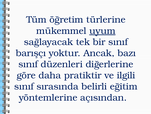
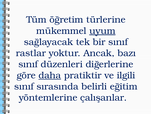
barışçı: barışçı -> rastlar
daha underline: none -> present
açısından: açısından -> çalışanlar
